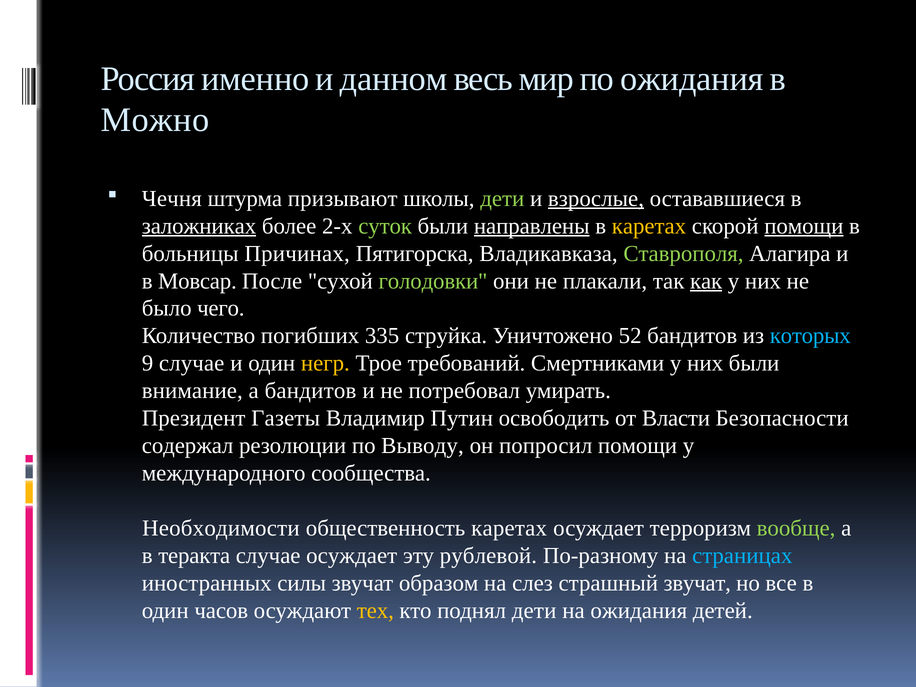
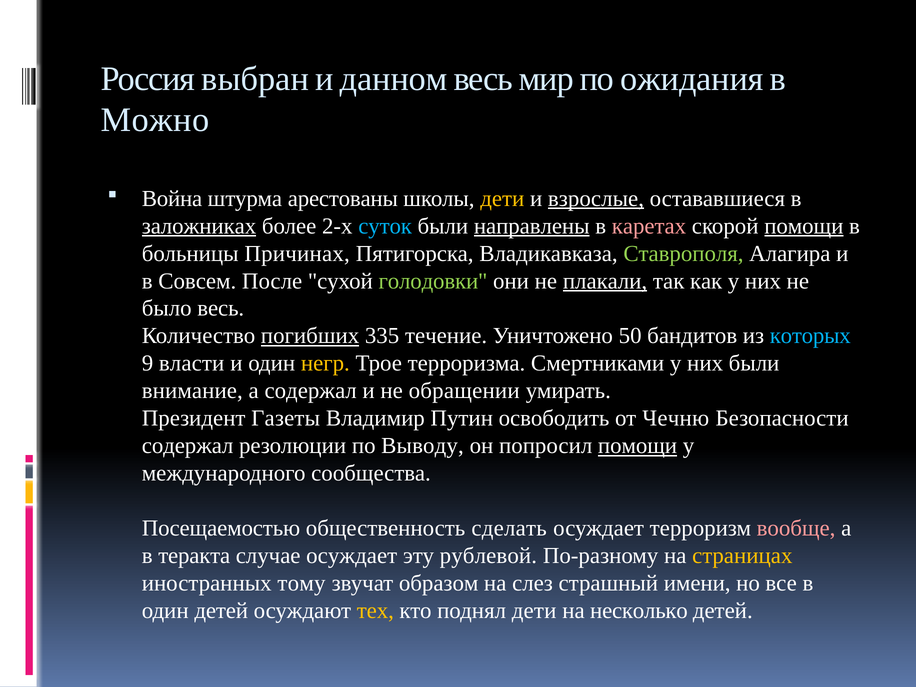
именно: именно -> выбран
Чечня: Чечня -> Война
призывают: призывают -> арестованы
дети at (502, 199) colour: light green -> yellow
суток colour: light green -> light blue
каретах at (649, 226) colour: yellow -> pink
Мовсар: Мовсар -> Совсем
плакали underline: none -> present
как underline: present -> none
было чего: чего -> весь
погибших underline: none -> present
струйка: струйка -> течение
52: 52 -> 50
9 случае: случае -> власти
требований: требований -> терроризма
а бандитов: бандитов -> содержал
потребовал: потребовал -> обращении
Власти: Власти -> Чечню
помощи at (638, 446) underline: none -> present
Необходимости: Необходимости -> Посещаемостью
общественность каретах: каретах -> сделать
вообще colour: light green -> pink
страницах colour: light blue -> yellow
силы: силы -> тому
страшный звучат: звучат -> имени
один часов: часов -> детей
на ожидания: ожидания -> несколько
